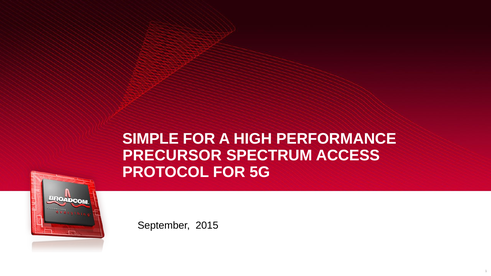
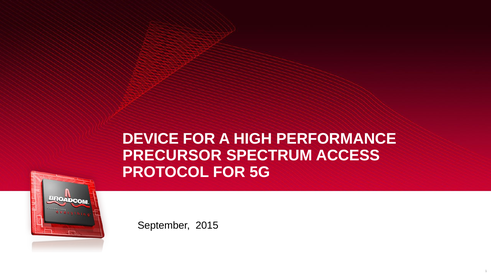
SIMPLE: SIMPLE -> DEVICE
